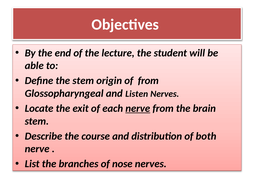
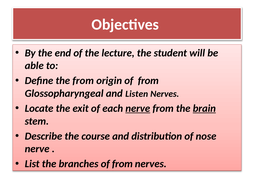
the stem: stem -> from
brain underline: none -> present
both: both -> nose
branches of nose: nose -> from
